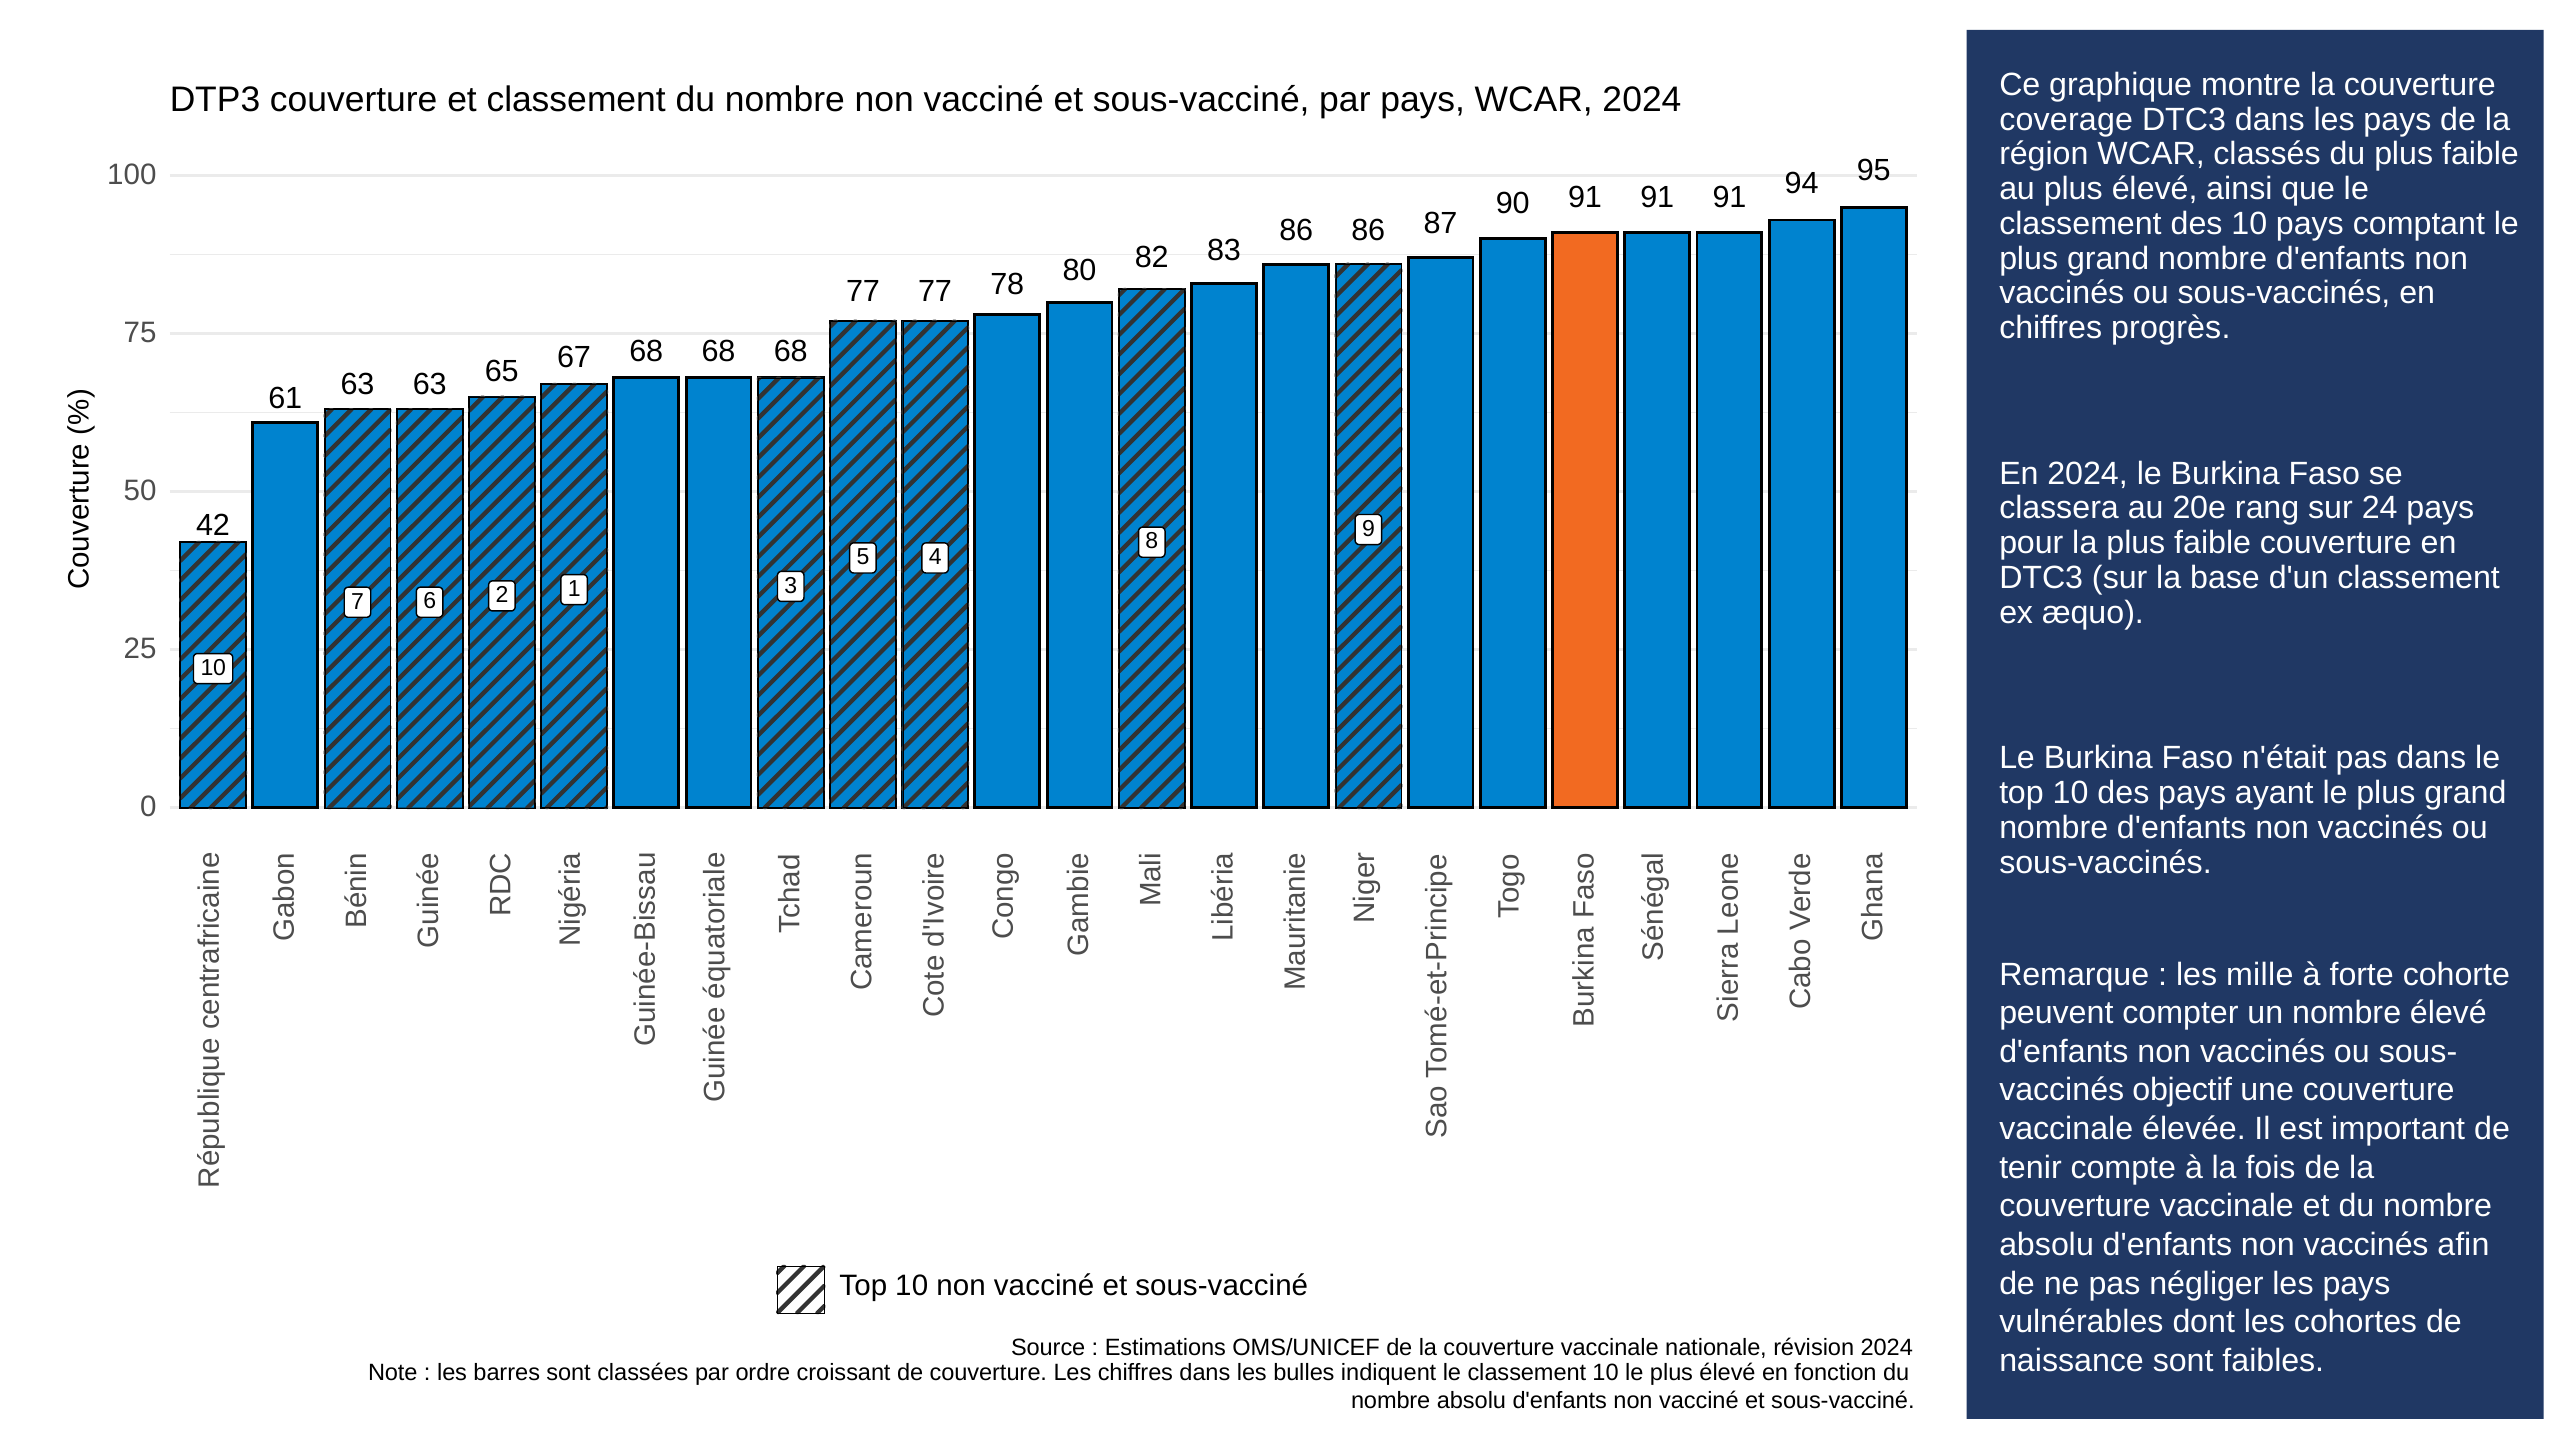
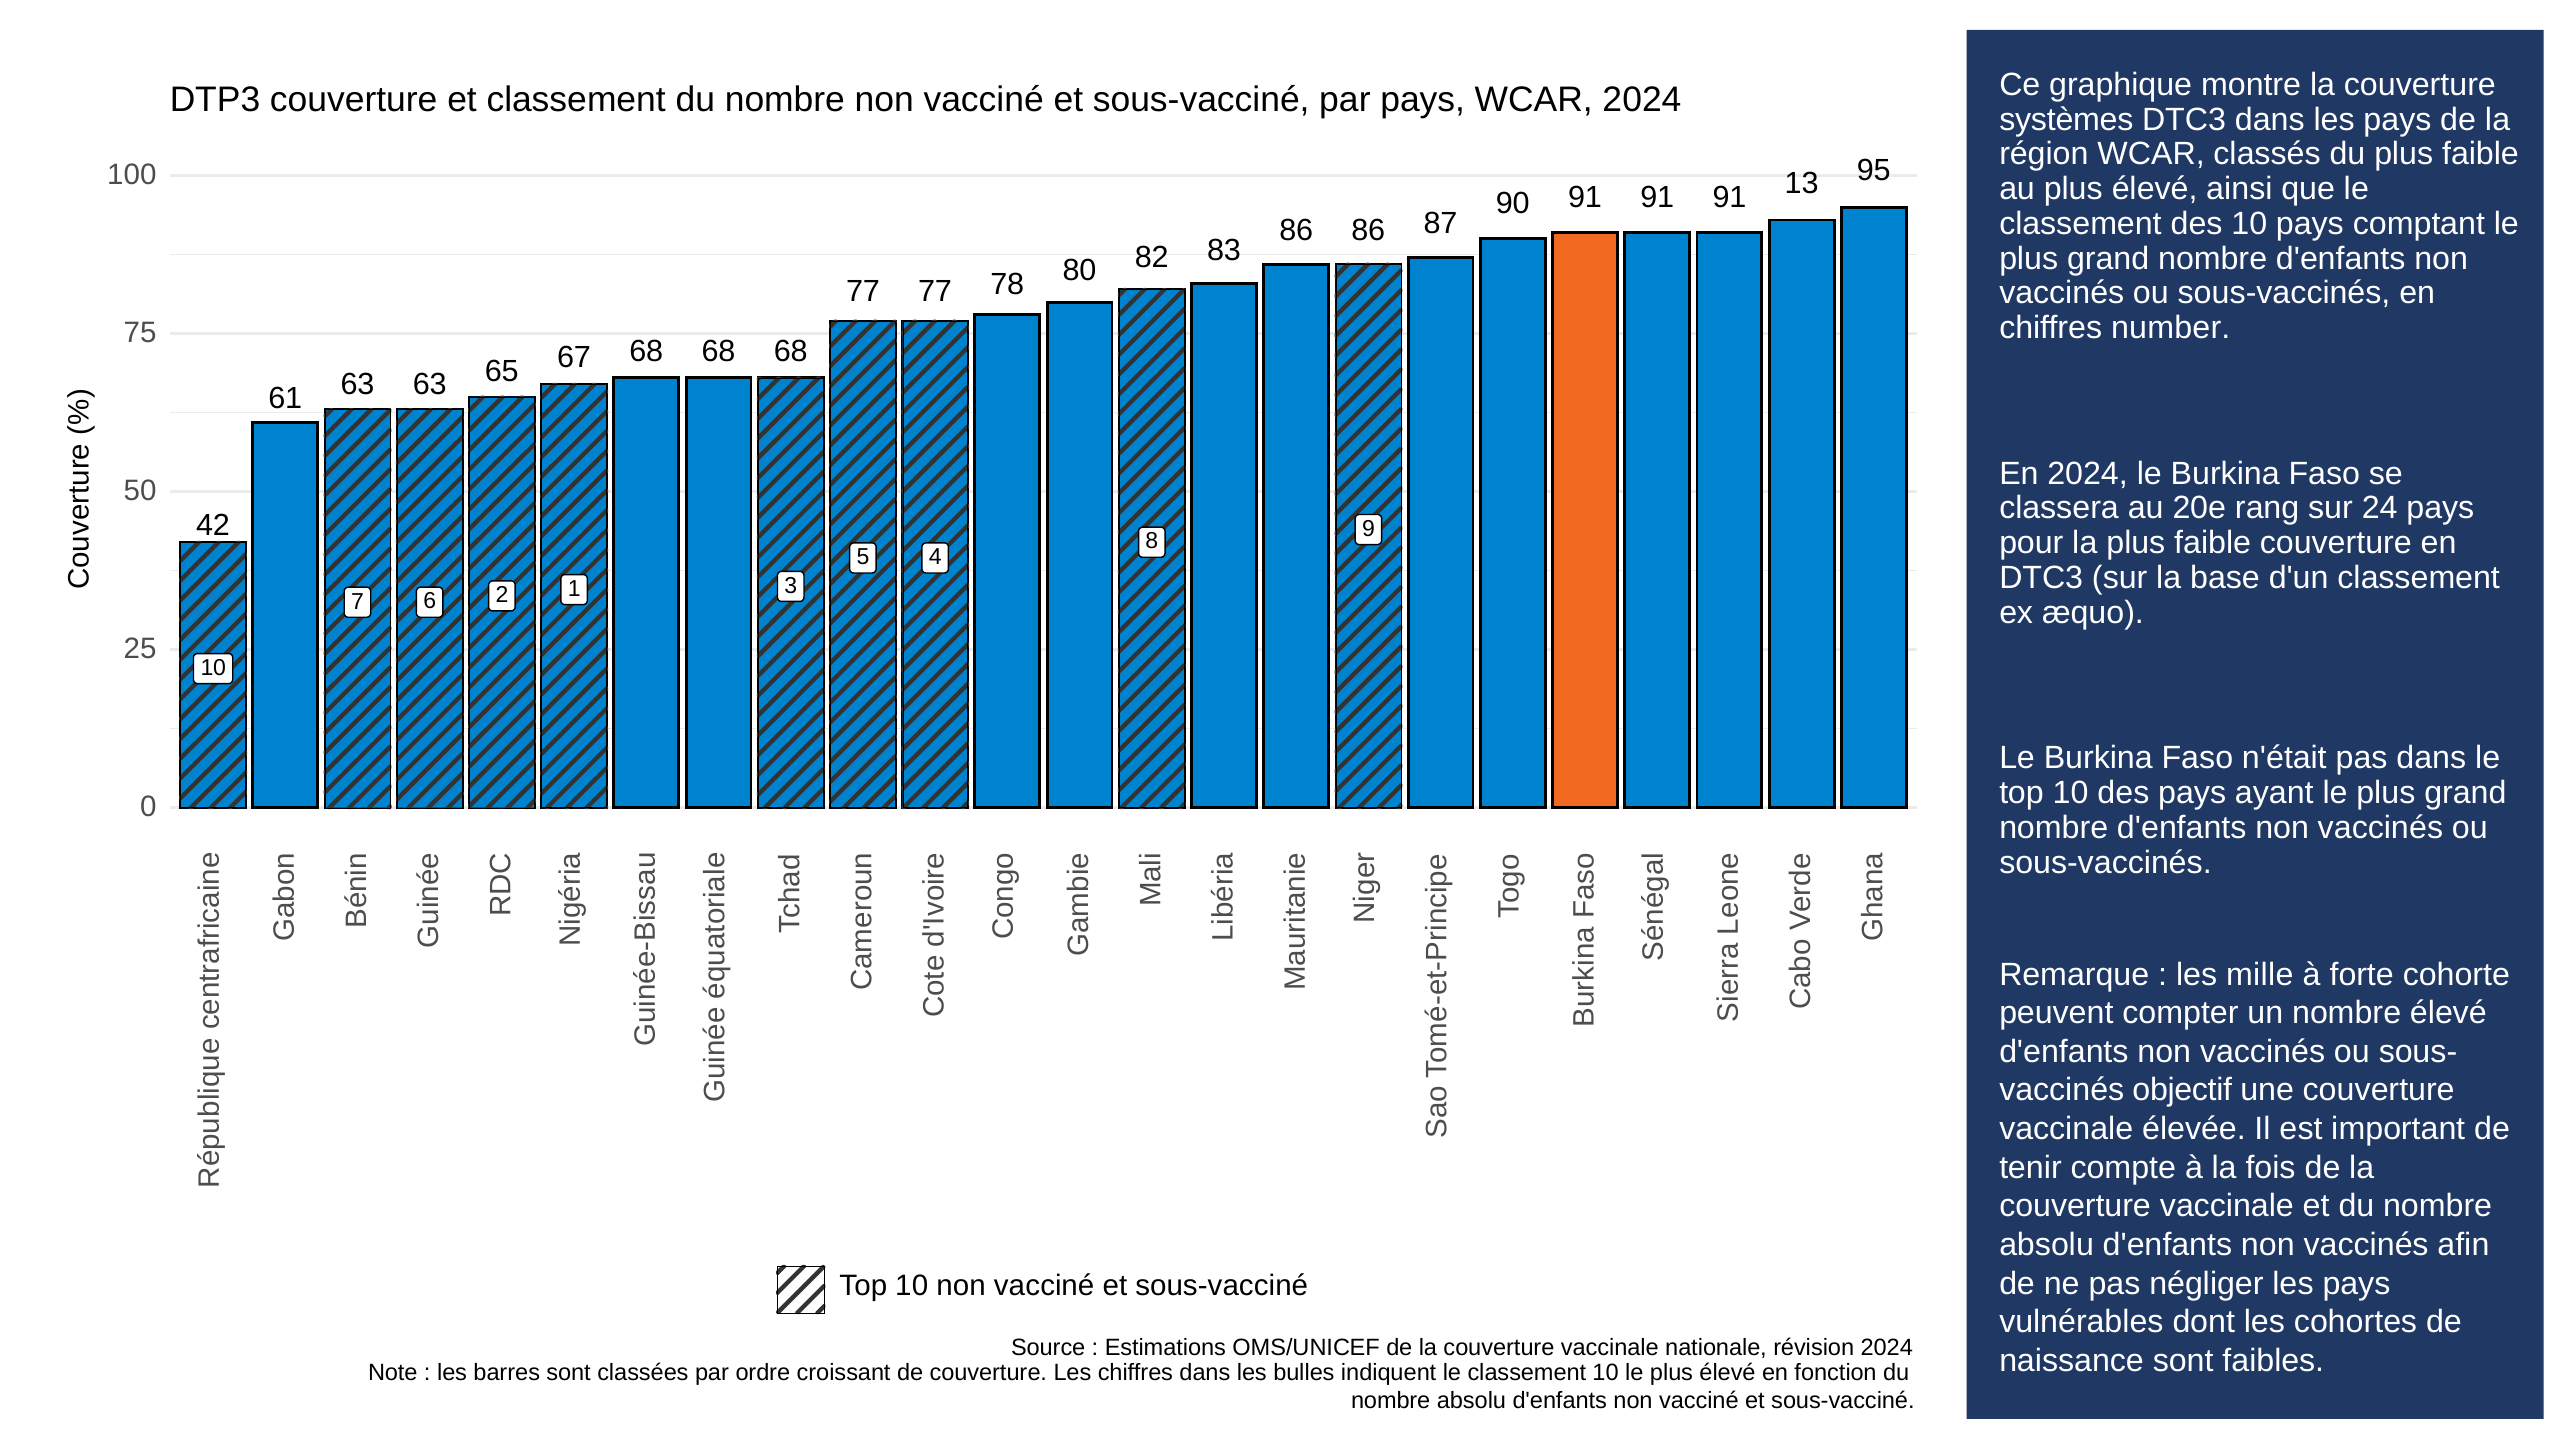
coverage: coverage -> systèmes
94: 94 -> 13
progrès: progrès -> number
